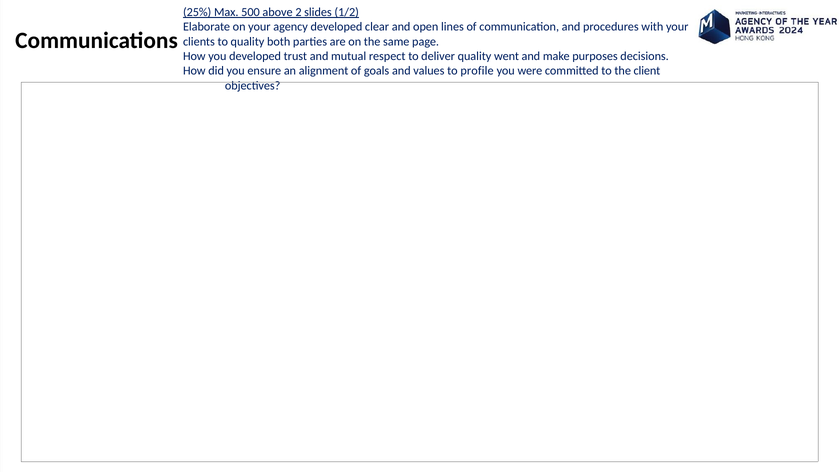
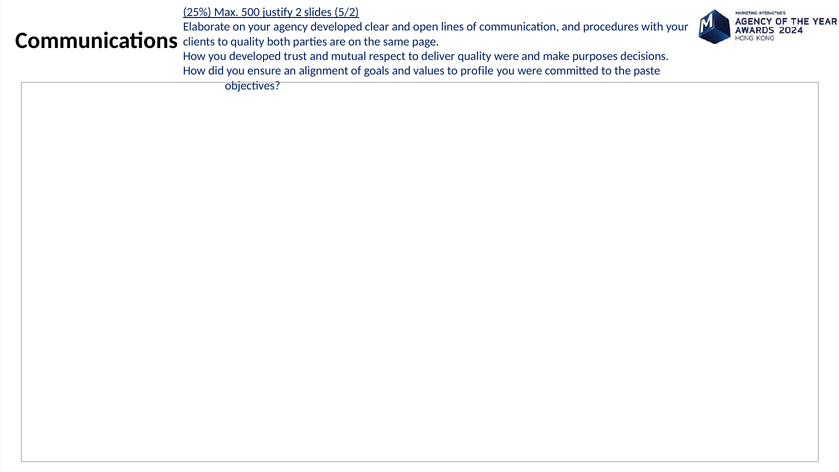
above: above -> justify
1/2: 1/2 -> 5/2
quality went: went -> were
client: client -> paste
